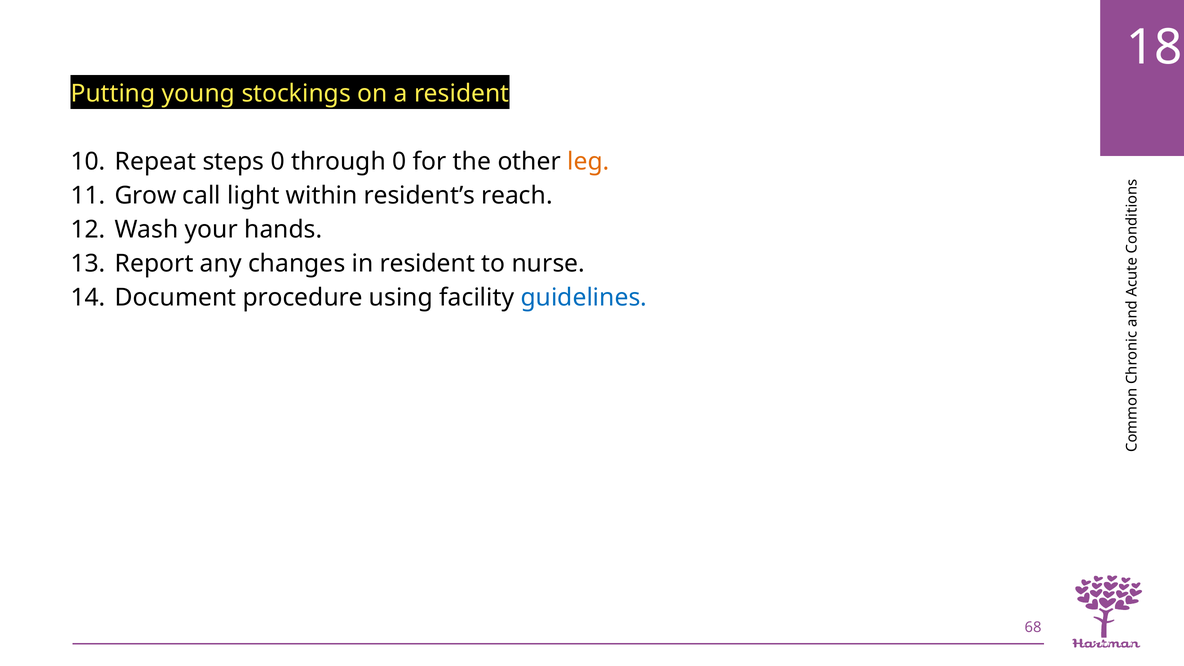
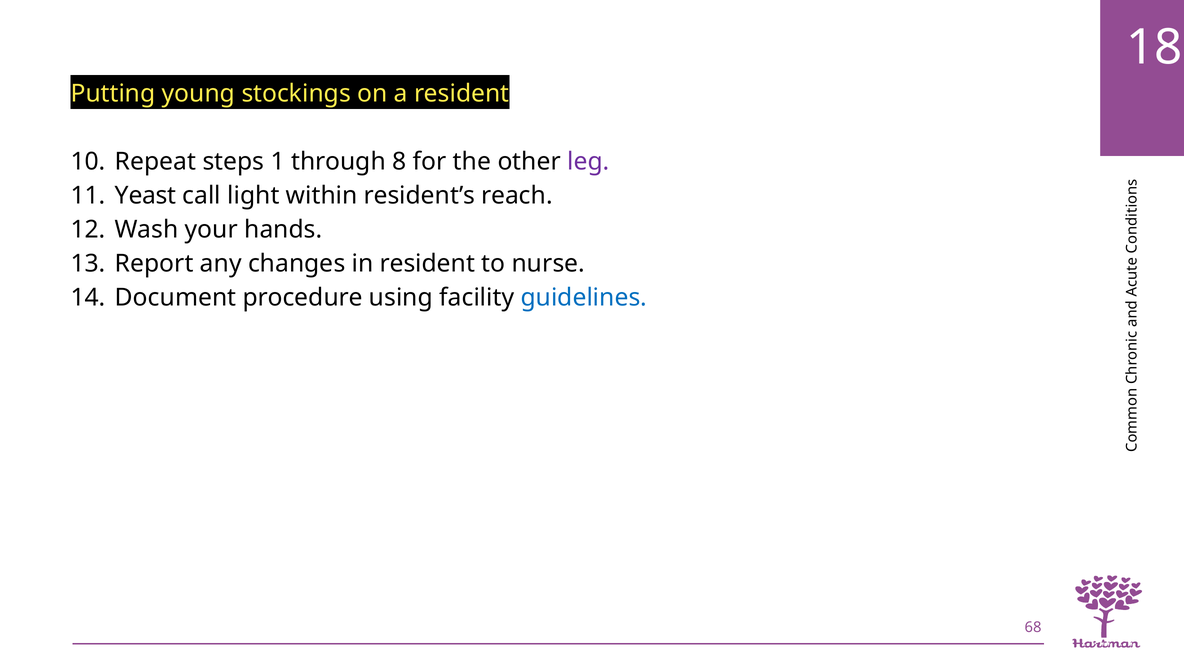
steps 0: 0 -> 1
through 0: 0 -> 8
leg colour: orange -> purple
Grow: Grow -> Yeast
